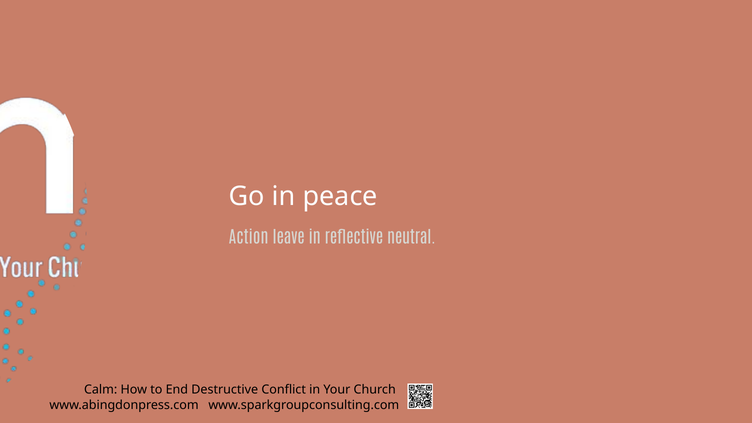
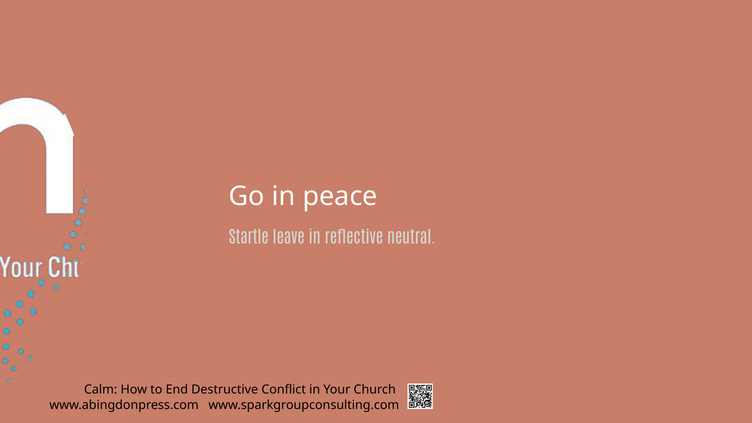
Action: Action -> Startle
